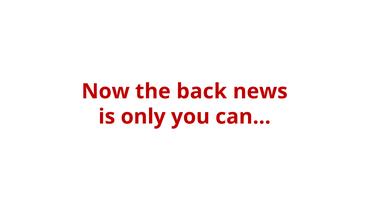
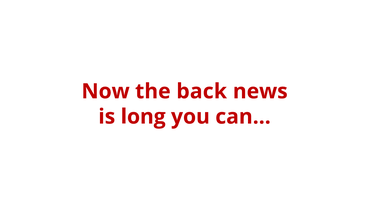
only: only -> long
